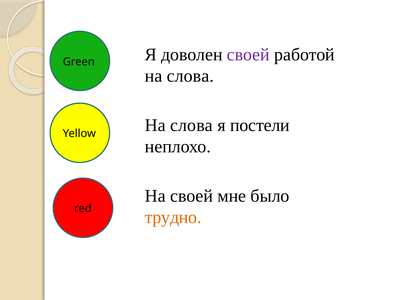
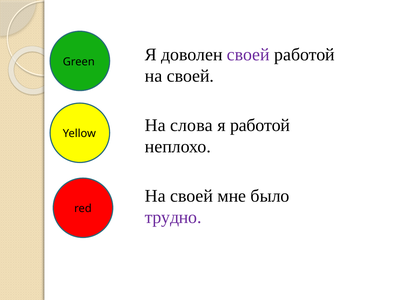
слова at (190, 76): слова -> своей
я постели: постели -> работой
трудно colour: orange -> purple
